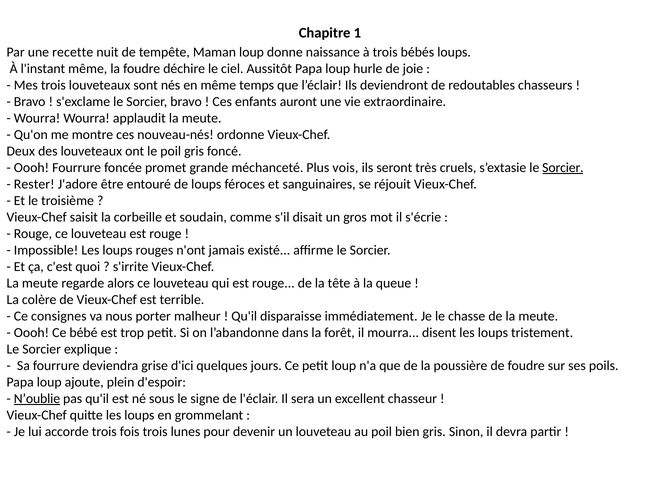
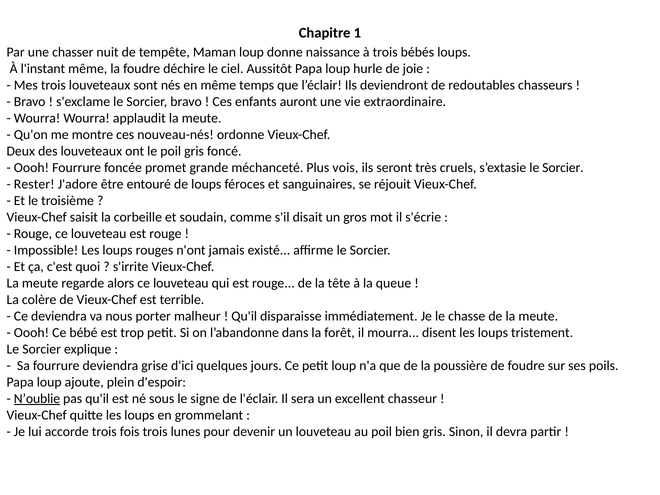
recette: recette -> chasser
Sorcier at (563, 168) underline: present -> none
Ce consignes: consignes -> deviendra
